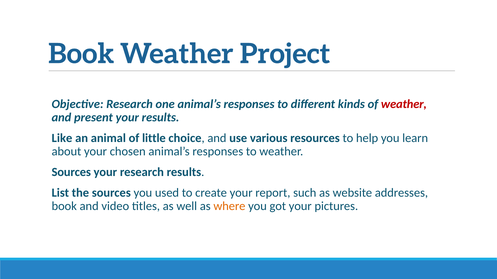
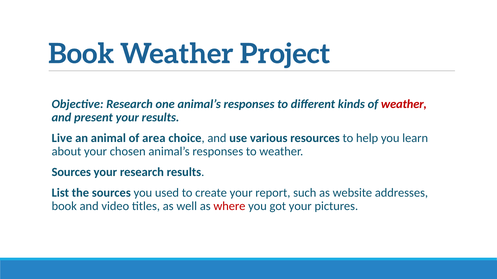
Like: Like -> Live
little: little -> area
where colour: orange -> red
